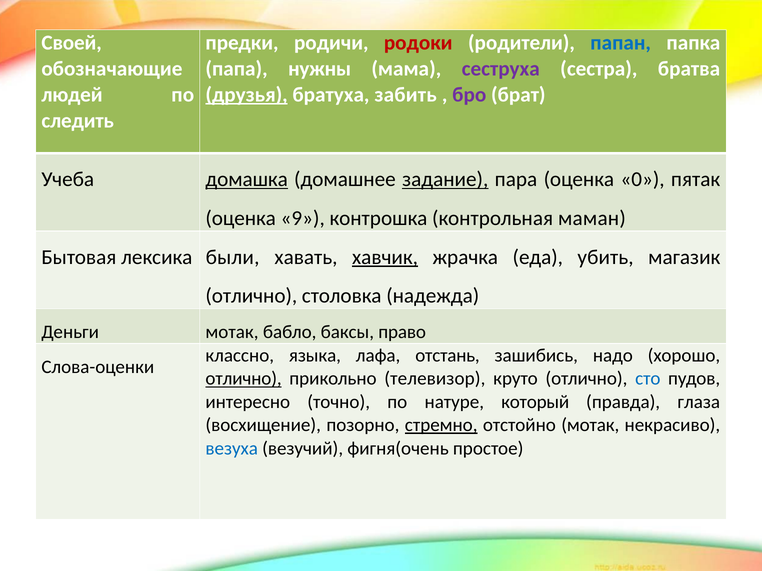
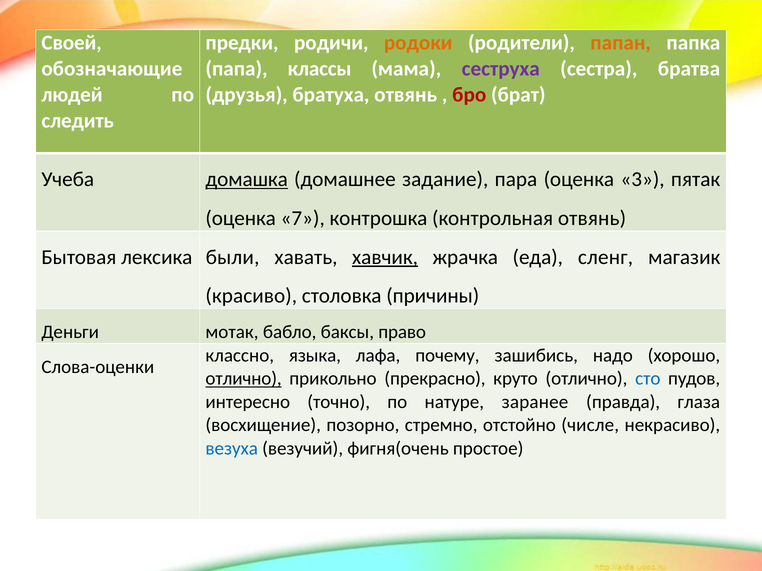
родоки colour: red -> orange
папан colour: blue -> orange
нужны: нужны -> классы
друзья underline: present -> none
братуха забить: забить -> отвянь
бро colour: purple -> red
задание underline: present -> none
0: 0 -> 3
9: 9 -> 7
контрольная маман: маман -> отвянь
убить: убить -> сленг
отлично at (251, 296): отлично -> красиво
надежда: надежда -> причины
отстань: отстань -> почему
телевизор: телевизор -> прекрасно
который: который -> заранее
стремно underline: present -> none
отстойно мотак: мотак -> числе
